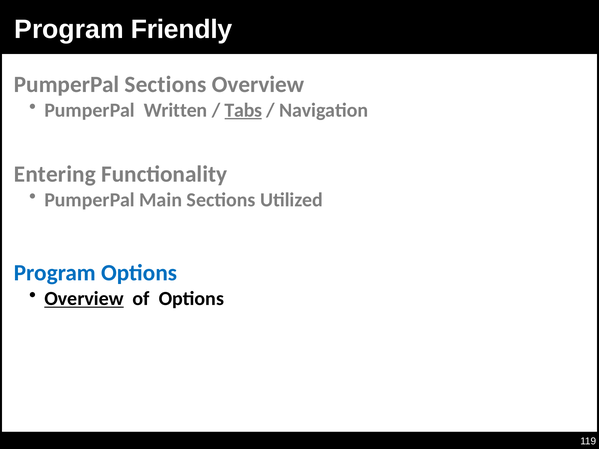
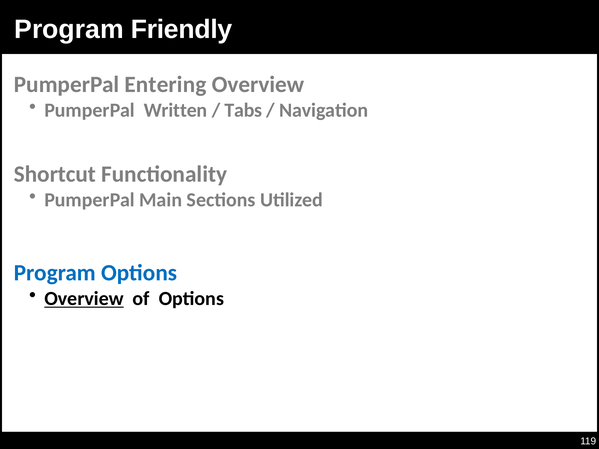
PumperPal Sections: Sections -> Entering
Tabs underline: present -> none
Entering: Entering -> Shortcut
